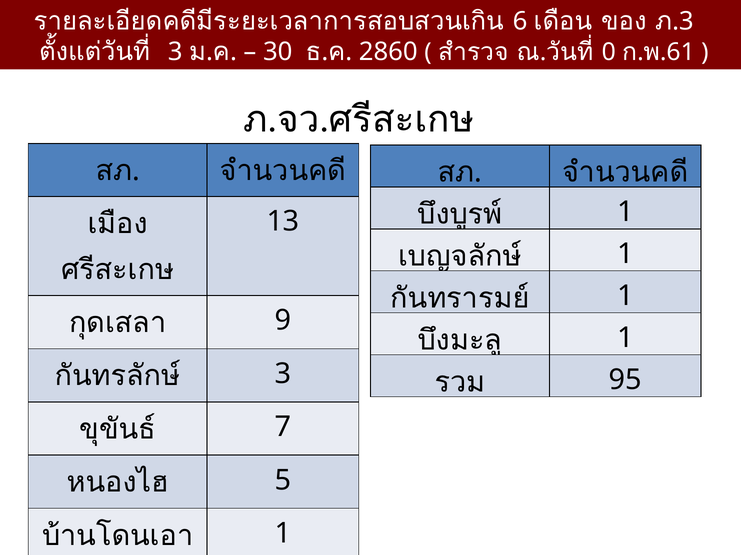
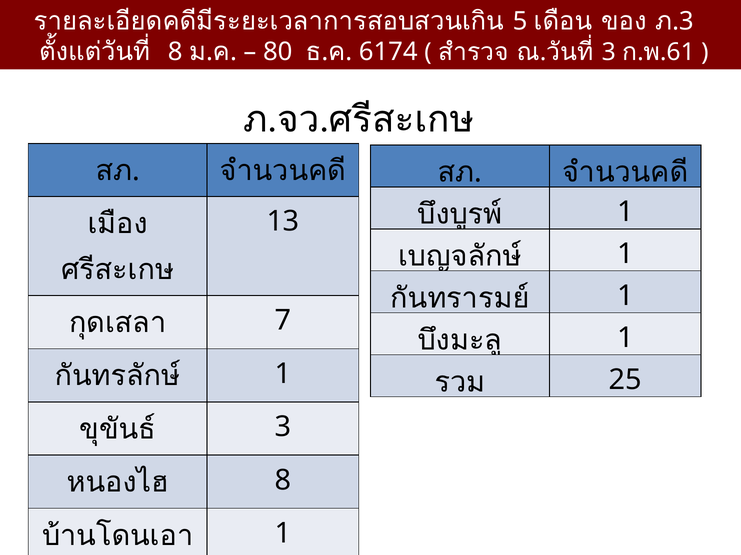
6: 6 -> 5
3 at (175, 52): 3 -> 8
30: 30 -> 80
2860: 2860 -> 6174
0 at (609, 52): 0 -> 3
9: 9 -> 7
3 at (283, 374): 3 -> 1
95: 95 -> 25
7 at (283, 427): 7 -> 3
5 at (283, 481): 5 -> 8
